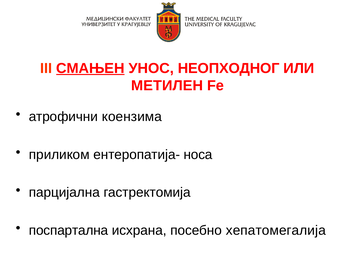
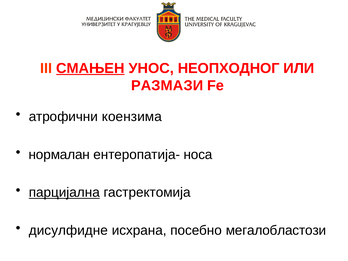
МЕТИЛЕН: МЕТИЛЕН -> РАЗМАЗИ
приликом: приликом -> нормалан
парцијална underline: none -> present
поспартална: поспартална -> дисулфидне
хепатомегалија: хепатомегалија -> мегалобластози
